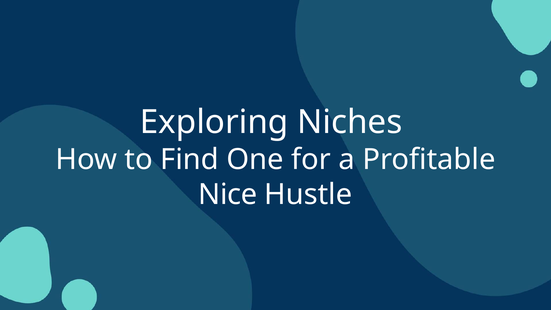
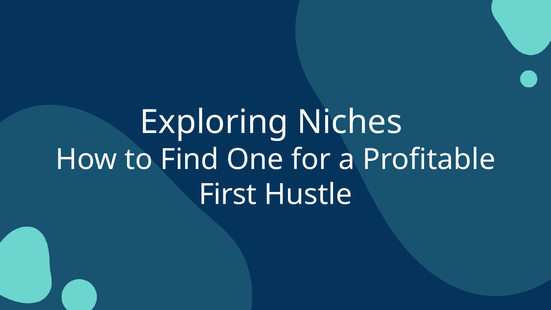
Nice: Nice -> First
